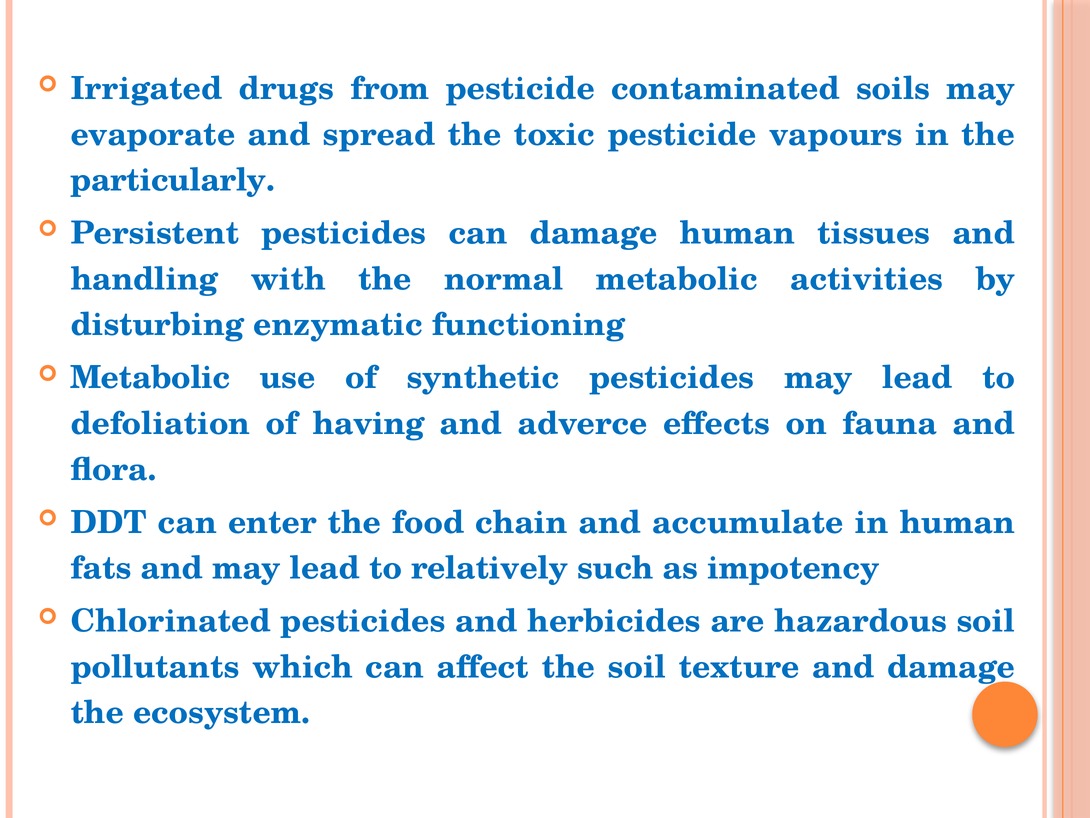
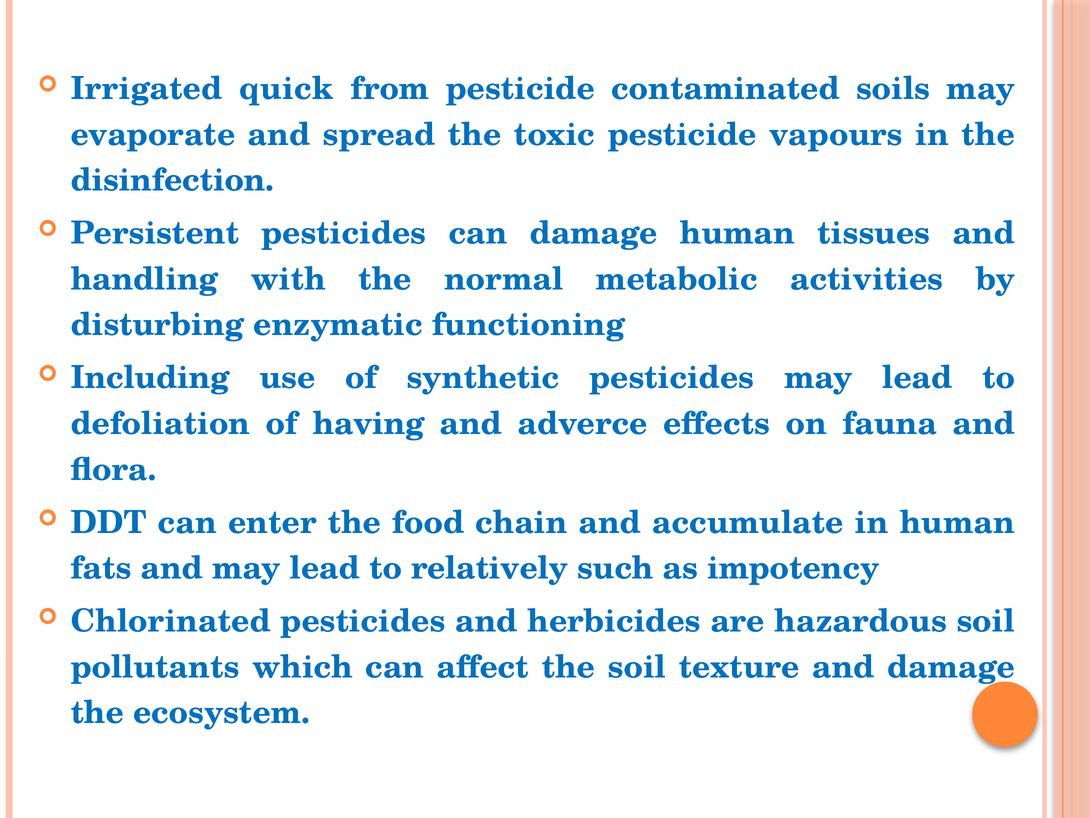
drugs: drugs -> quick
particularly: particularly -> disinfection
Metabolic at (150, 378): Metabolic -> Including
